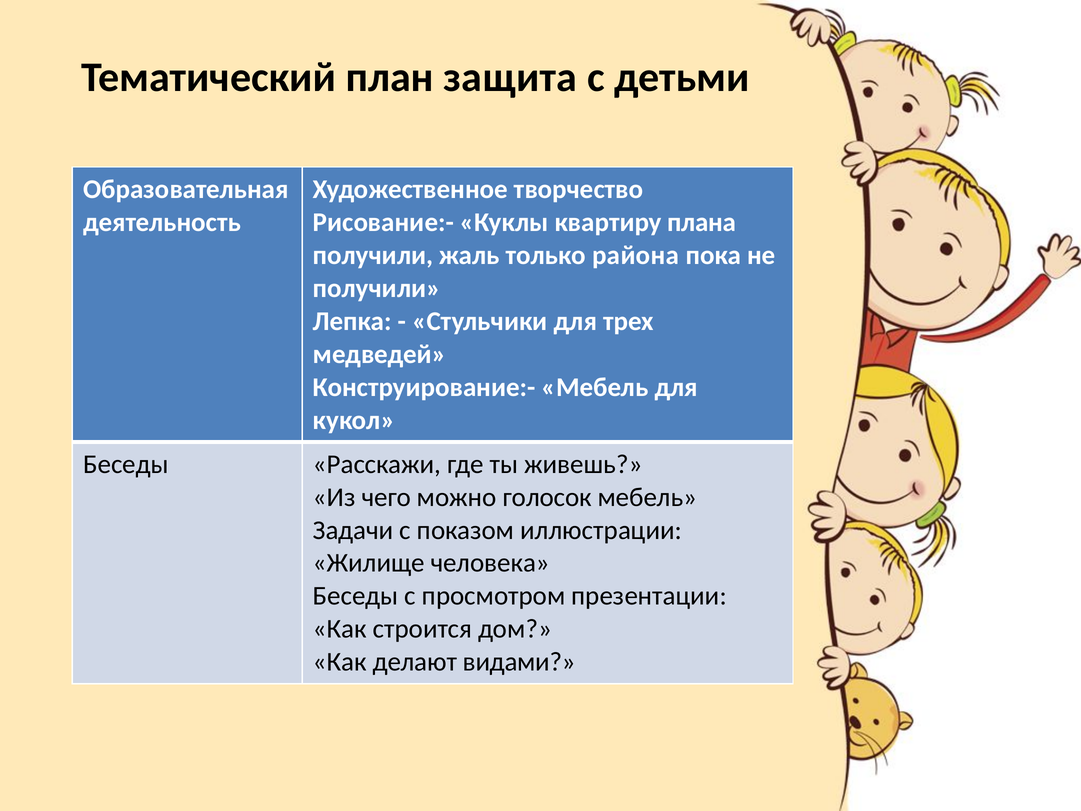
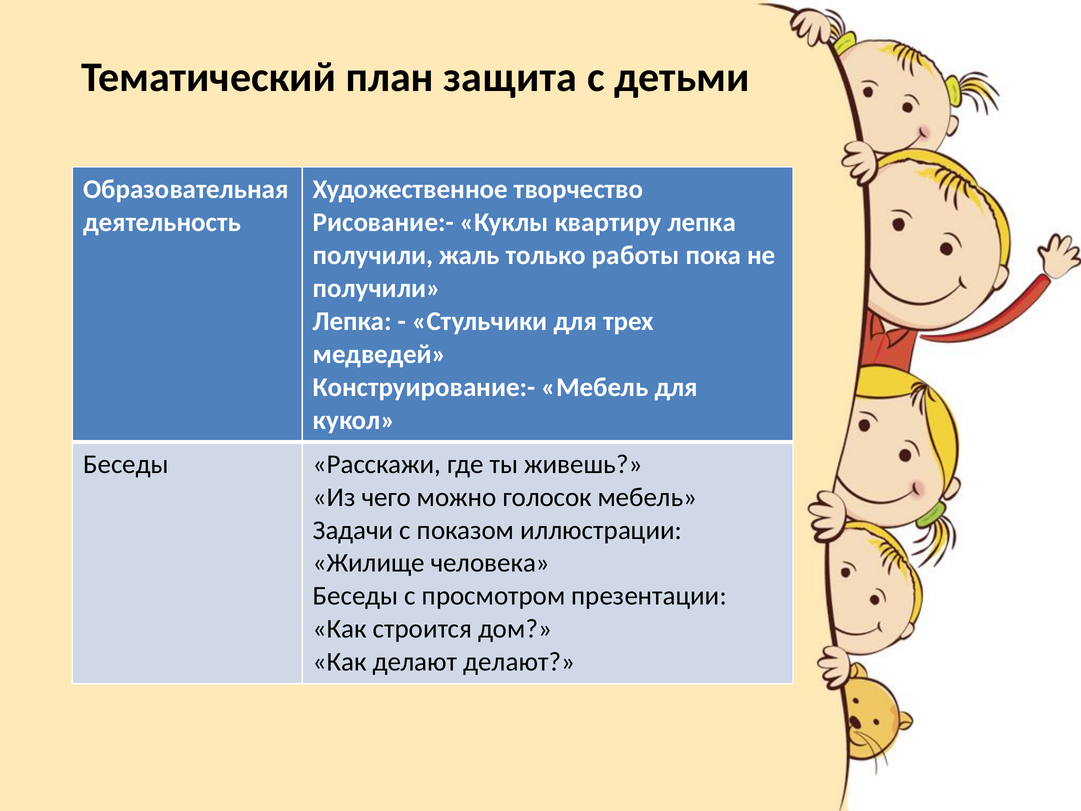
квартиру плана: плана -> лепка
района: района -> работы
делают видами: видами -> делают
